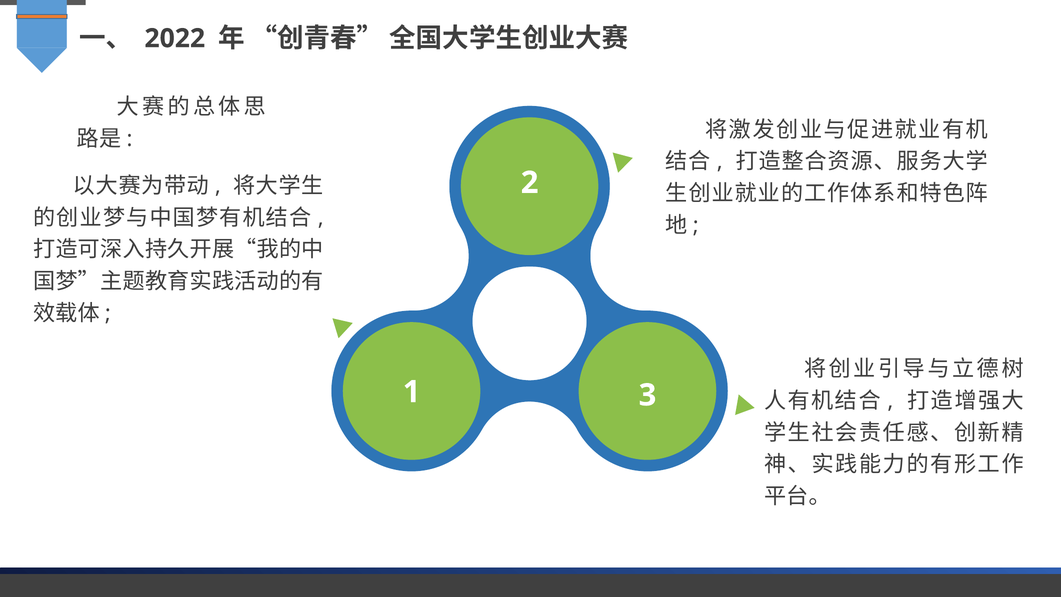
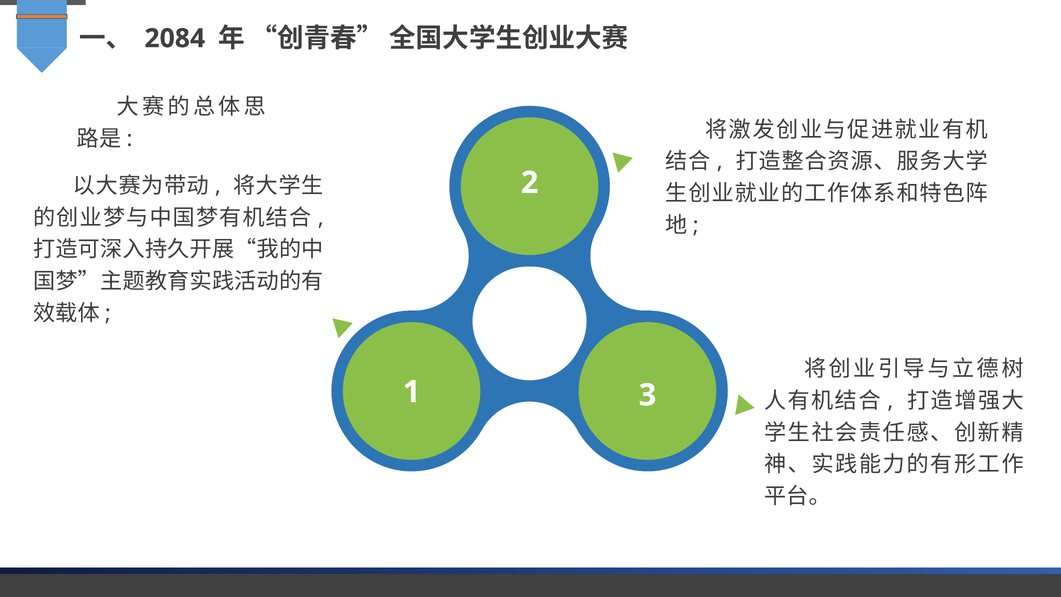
2022: 2022 -> 2084
